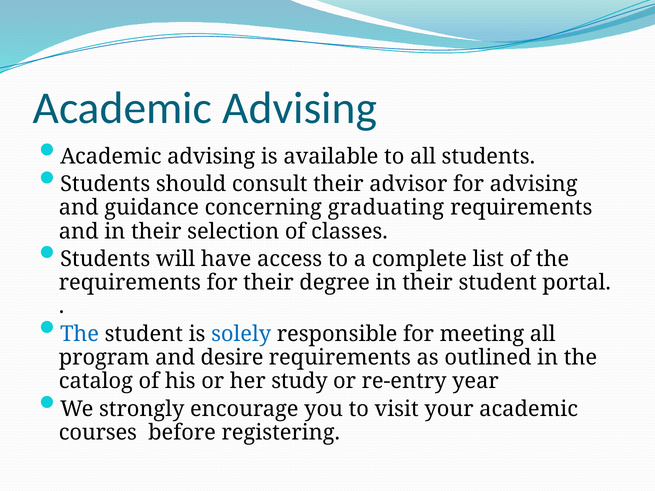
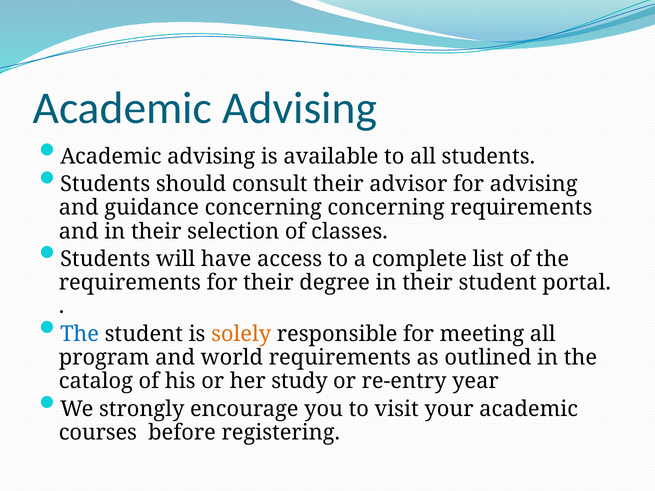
concerning graduating: graduating -> concerning
solely colour: blue -> orange
desire: desire -> world
